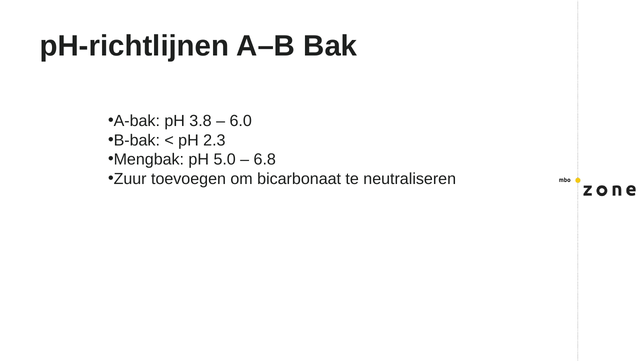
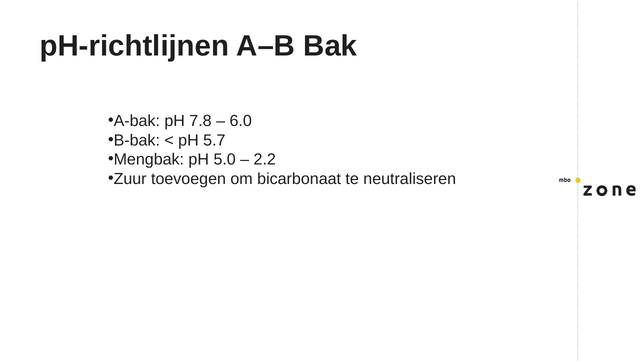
3.8: 3.8 -> 7.8
2.3: 2.3 -> 5.7
6.8: 6.8 -> 2.2
